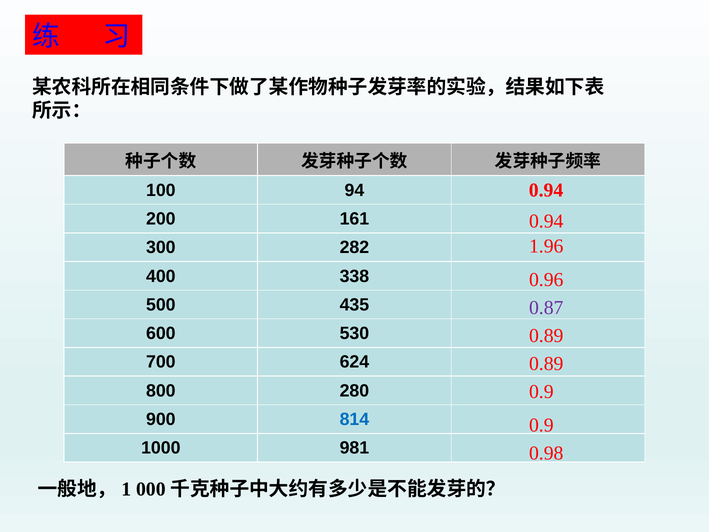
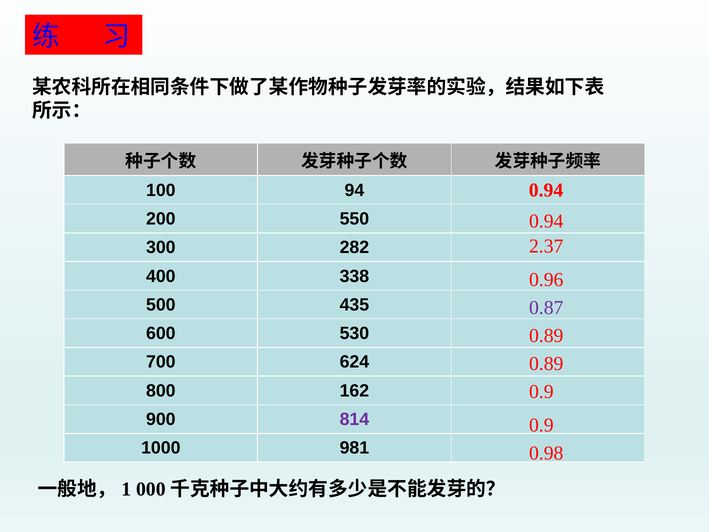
161: 161 -> 550
1.96: 1.96 -> 2.37
280: 280 -> 162
814 colour: blue -> purple
